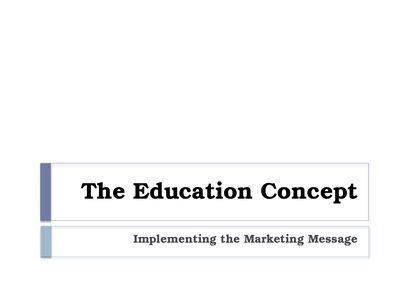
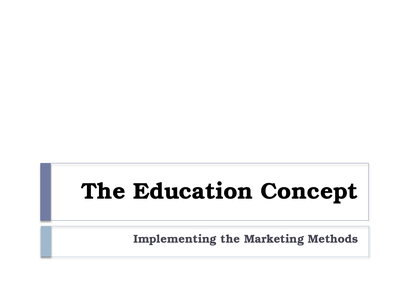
Message: Message -> Methods
